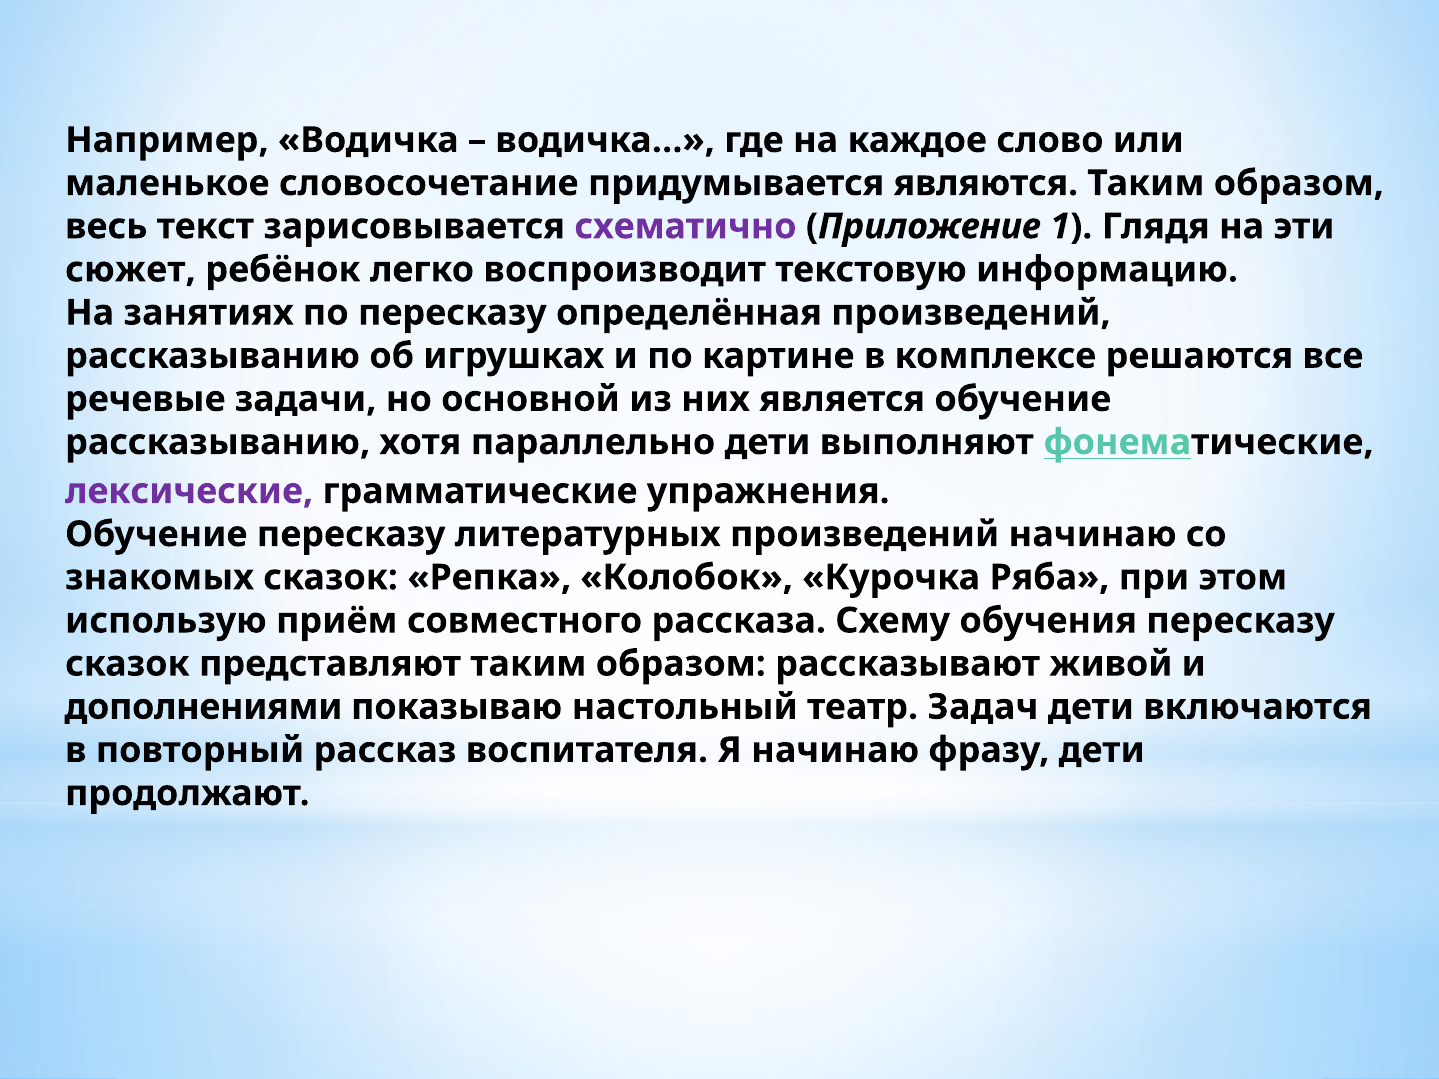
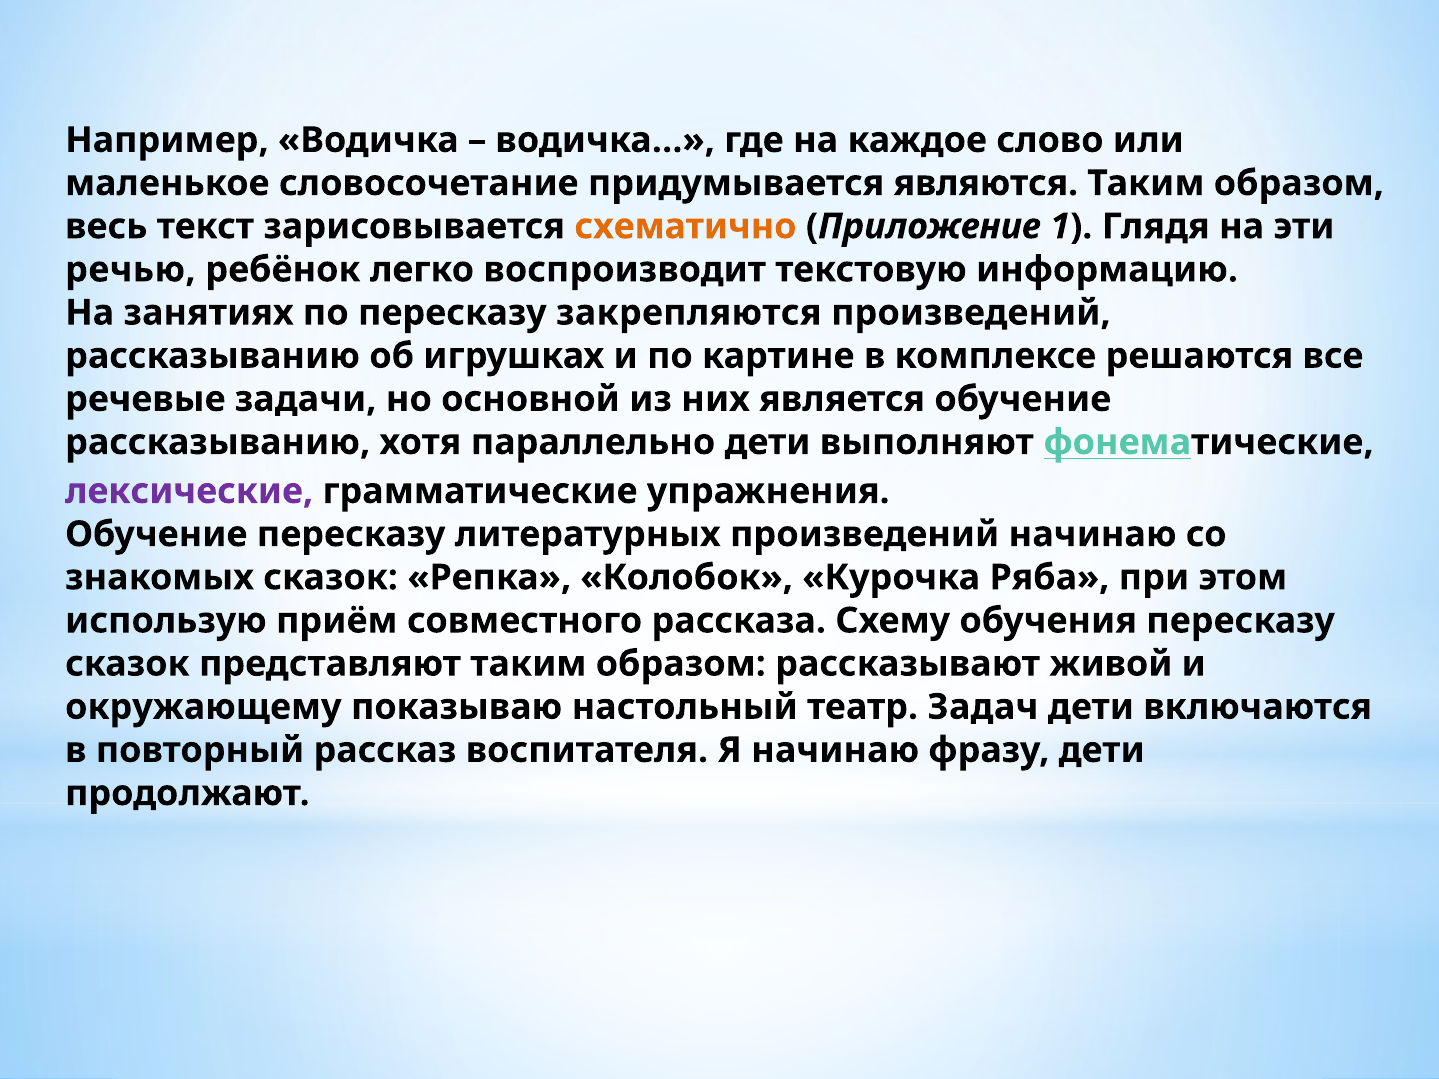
схематично colour: purple -> orange
сюжет: сюжет -> речью
определённая: определённая -> закрепляются
дополнениями: дополнениями -> окружающему
